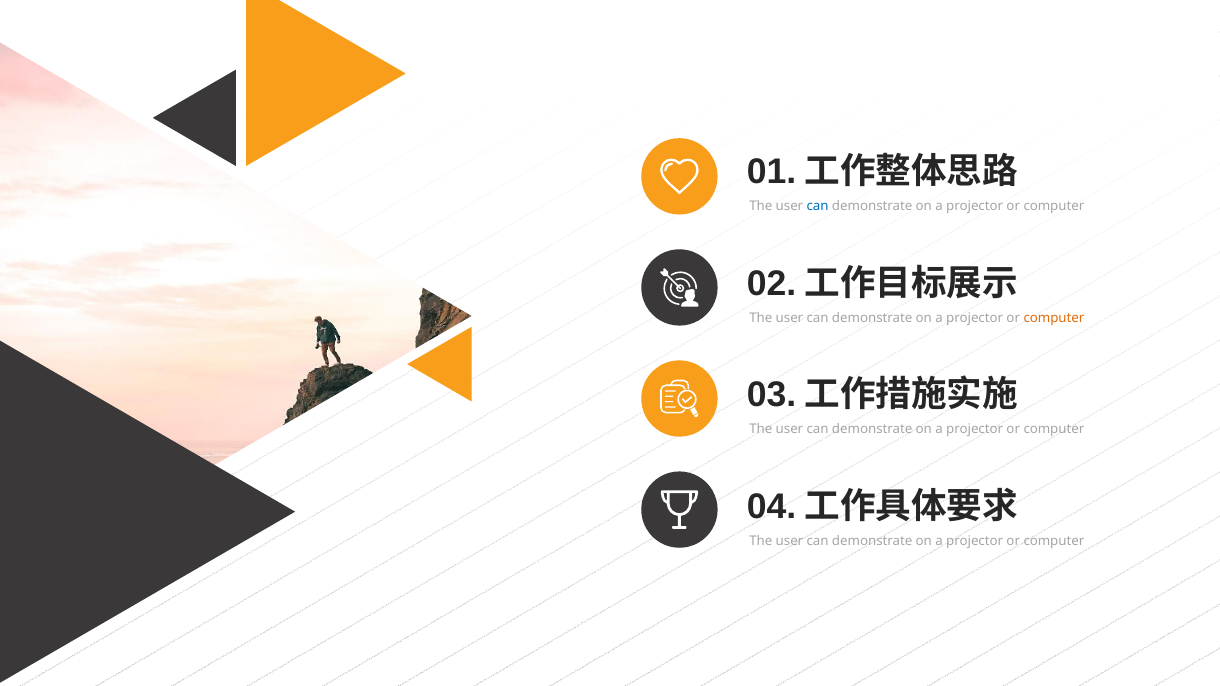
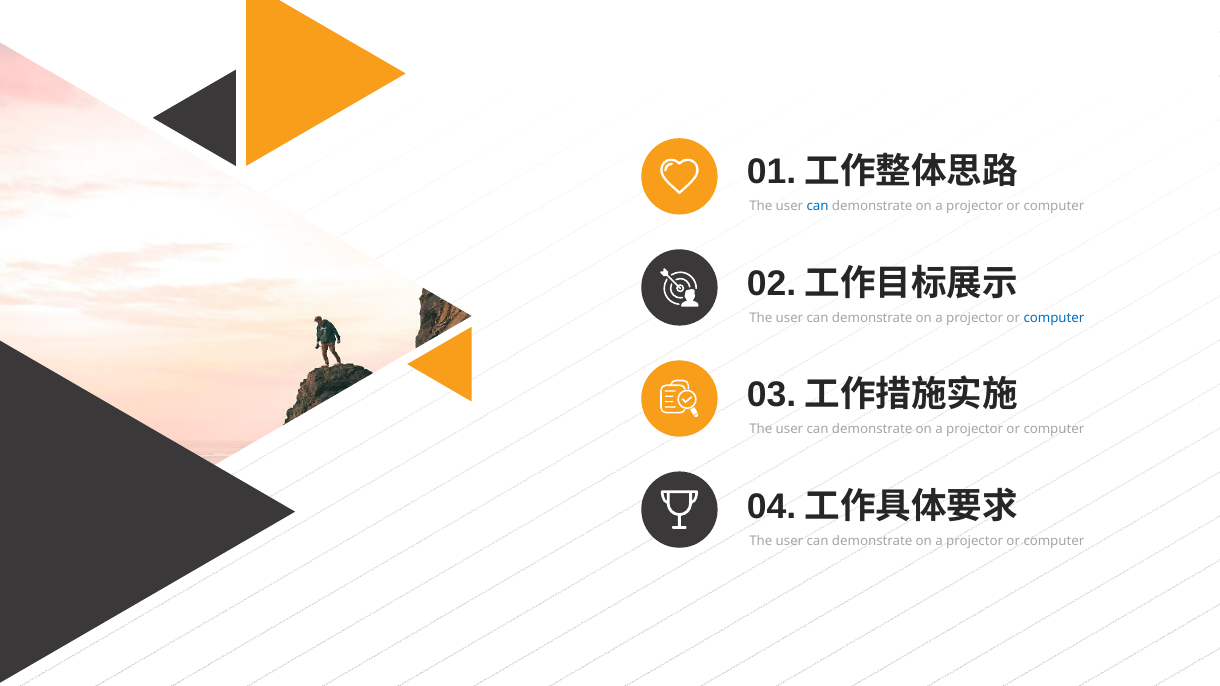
computer at (1054, 318) colour: orange -> blue
